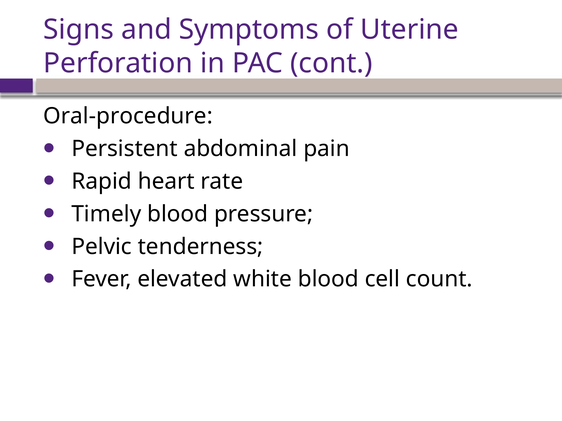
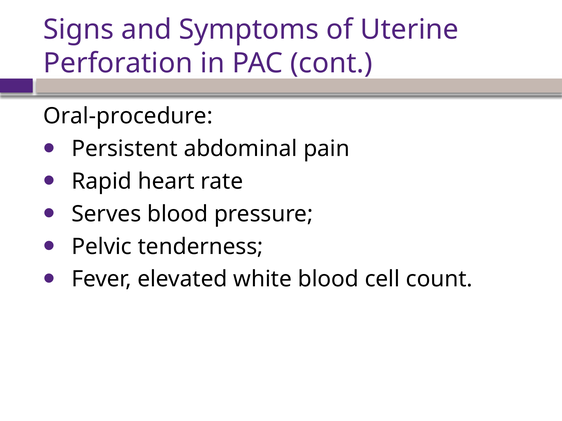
Timely: Timely -> Serves
